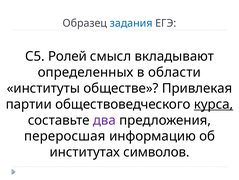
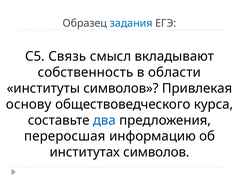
Ролей: Ролей -> Связь
определенных: определенных -> собственность
институты обществе: обществе -> символов
партии: партии -> основу
курса underline: present -> none
два colour: purple -> blue
